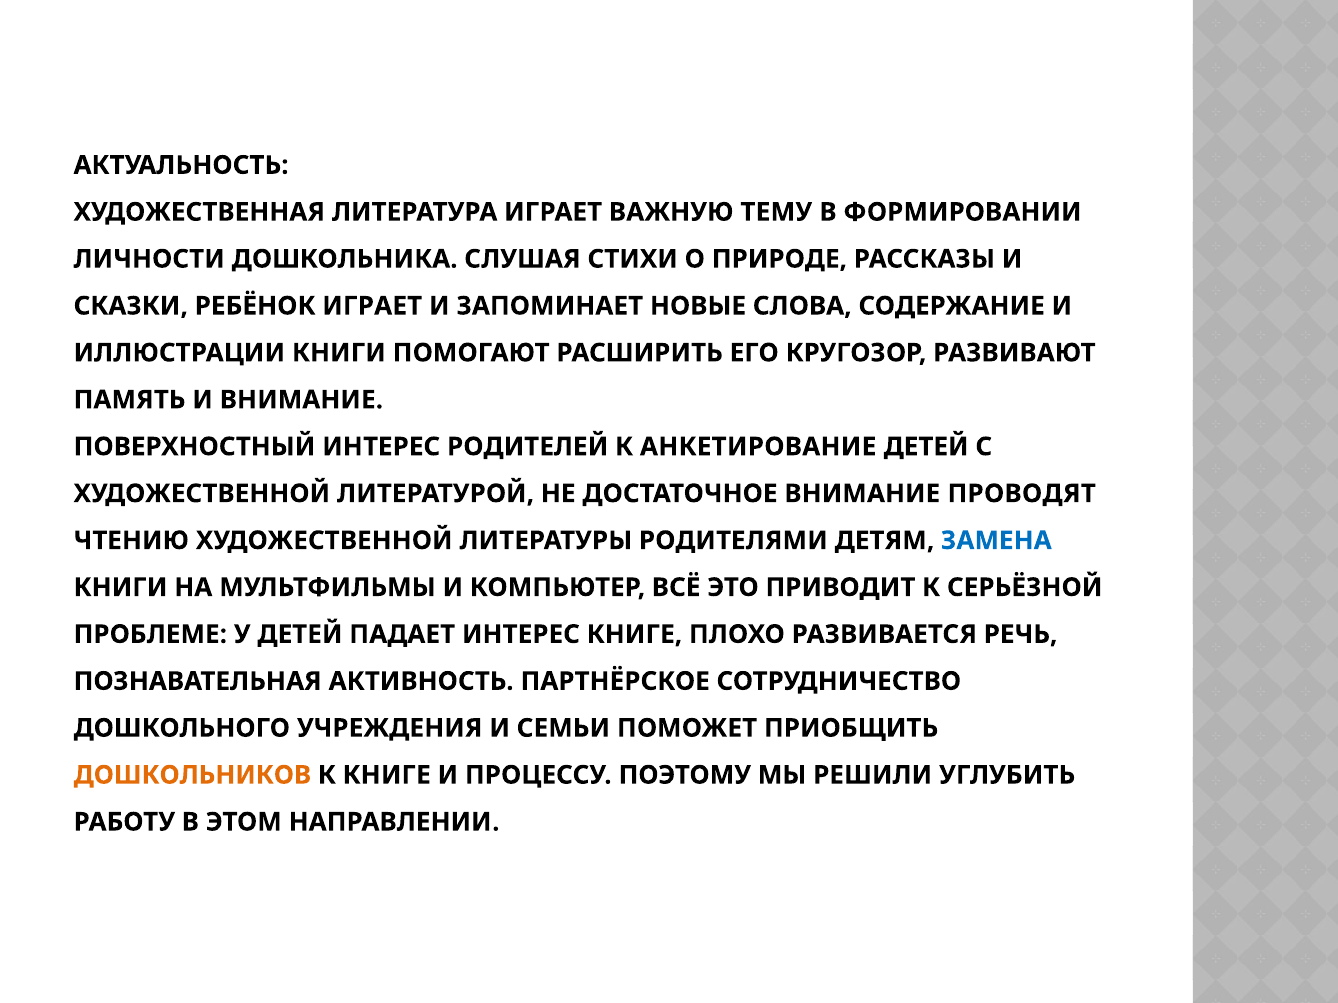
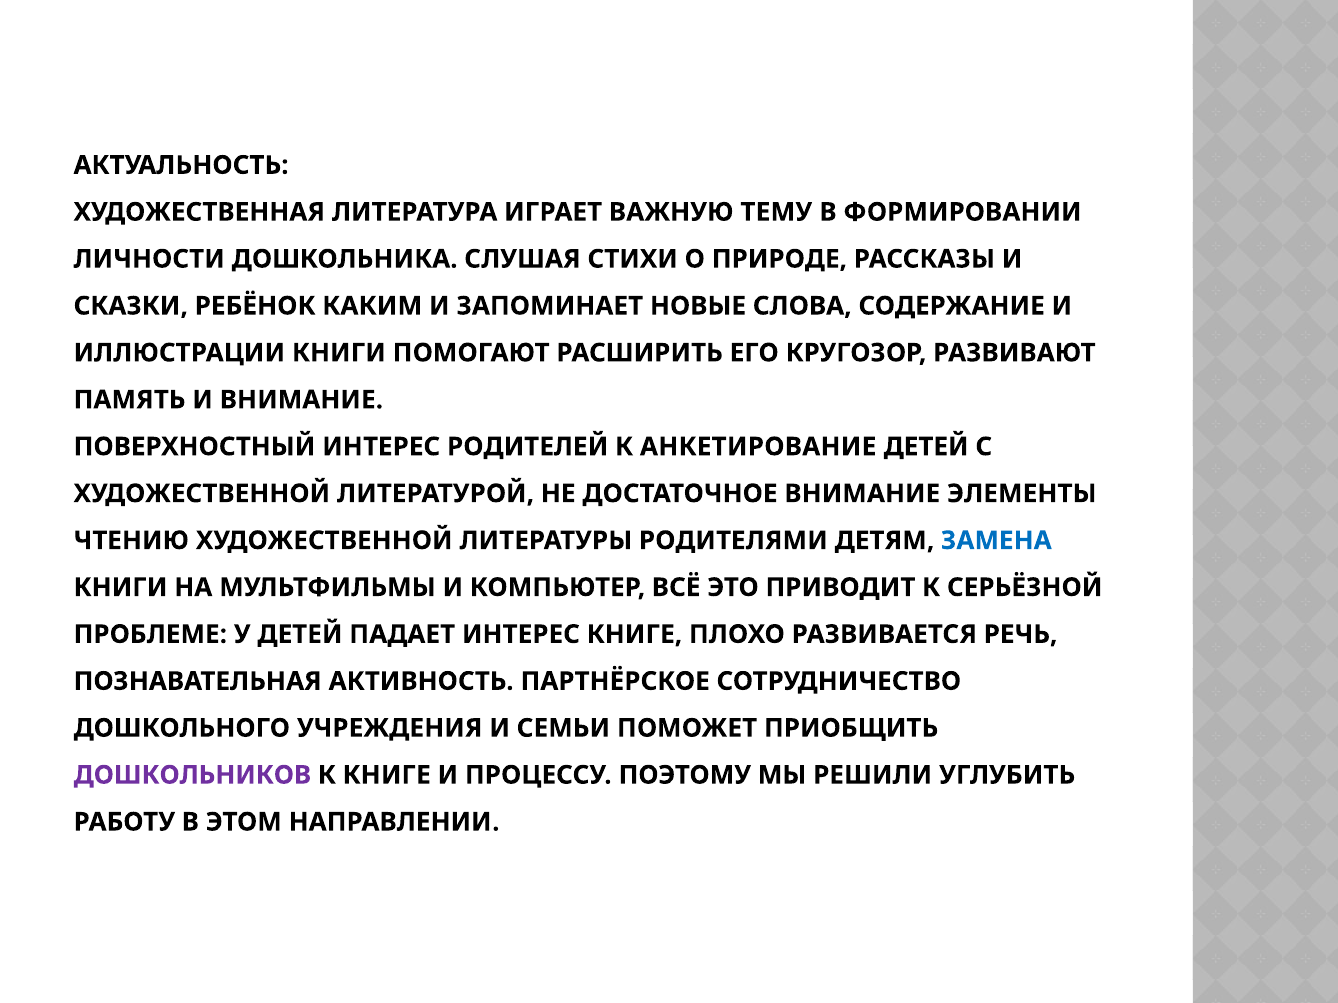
РЕБЁНОК ИГРАЕТ: ИГРАЕТ -> КАКИМ
ПРОВОДЯТ: ПРОВОДЯТ -> ЭЛЕМЕНТЫ
ДОШКОЛЬНИКОВ colour: orange -> purple
